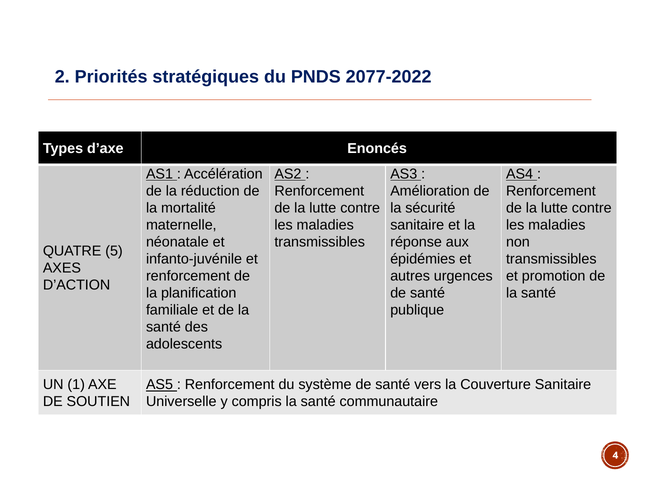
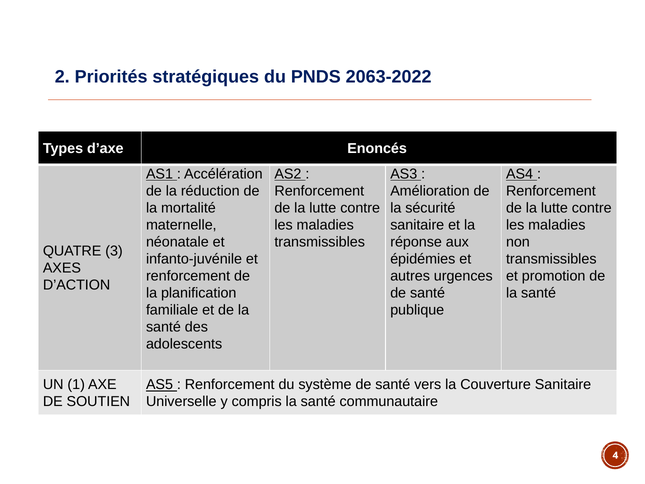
2077-2022: 2077-2022 -> 2063-2022
5: 5 -> 3
